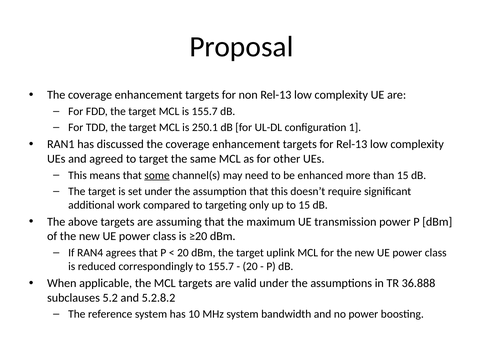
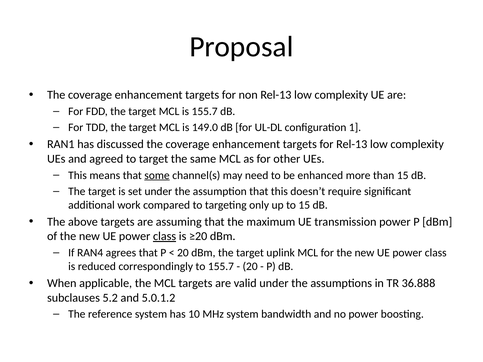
250.1: 250.1 -> 149.0
class at (165, 236) underline: none -> present
5.2.8.2: 5.2.8.2 -> 5.0.1.2
